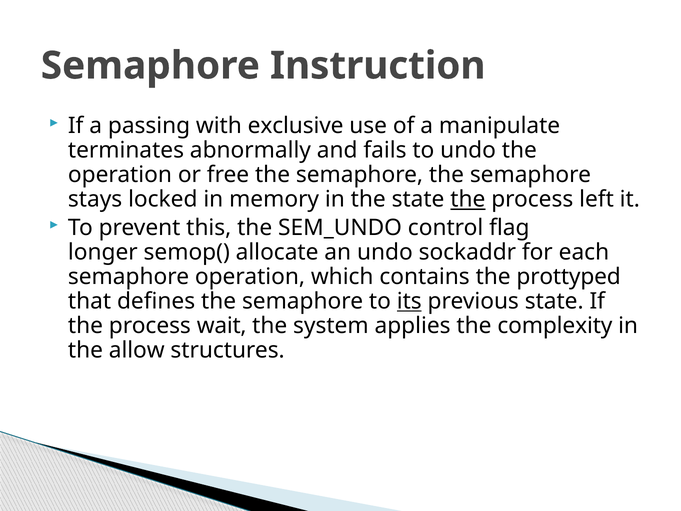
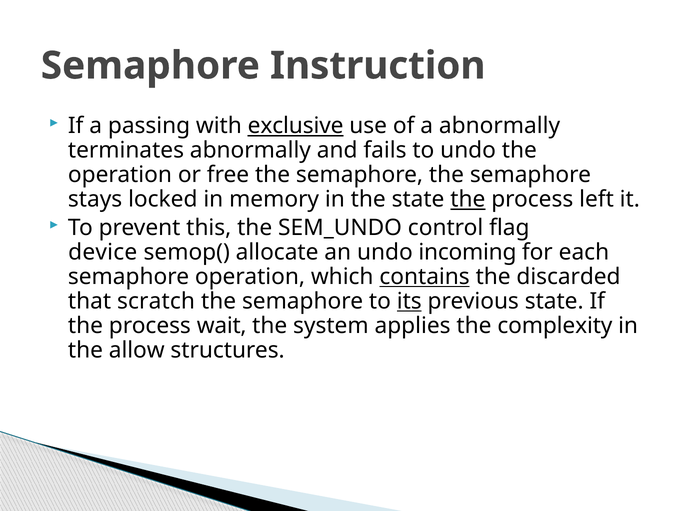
exclusive underline: none -> present
a manipulate: manipulate -> abnormally
longer: longer -> device
sockaddr: sockaddr -> incoming
contains underline: none -> present
prottyped: prottyped -> discarded
defines: defines -> scratch
